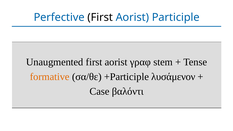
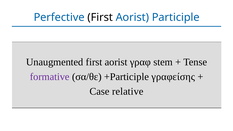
formative colour: orange -> purple
λυσάμενον: λυσάμενον -> γραφείσης
βαλόντι: βαλόντι -> relative
